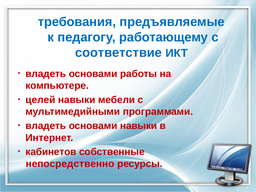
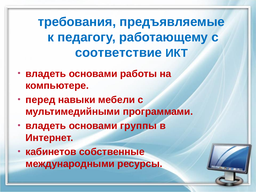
целей: целей -> перед
основами навыки: навыки -> группы
непосредственно: непосредственно -> международными
